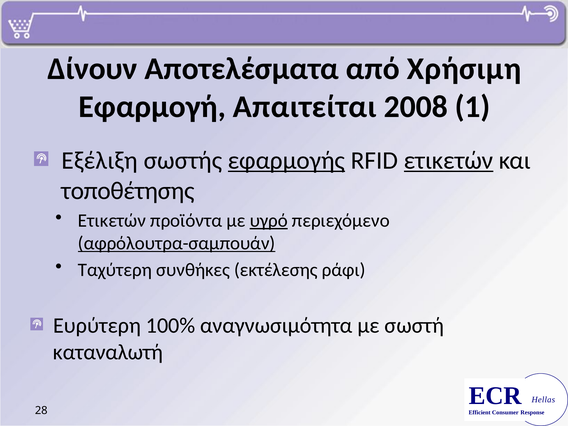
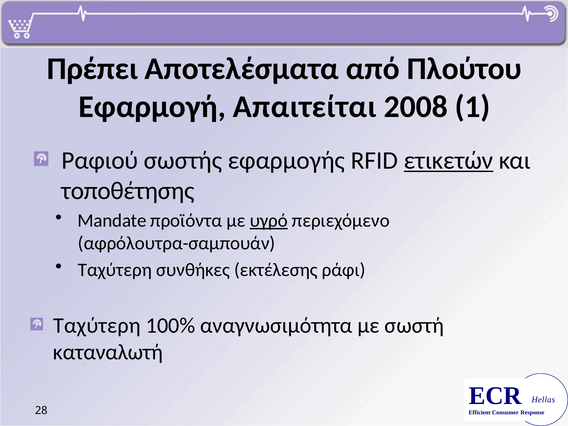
Δίνουν: Δίνουν -> Πρέπει
Χρήσιμη: Χρήσιμη -> Πλούτου
Εξέλιξη: Εξέλιξη -> Ραφιού
εφαρμογής underline: present -> none
Ετικετών at (112, 221): Ετικετών -> Mandate
αφρόλουτρα-σαμπουάν underline: present -> none
Ευρύτερη at (97, 326): Ευρύτερη -> Ταχύτερη
